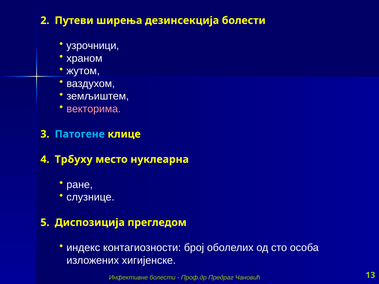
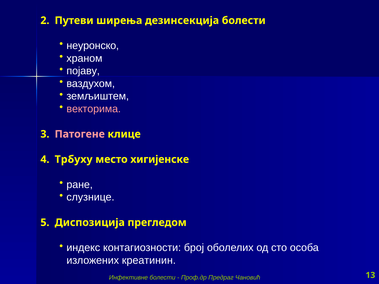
узрочници: узрочници -> неуронско
жутом: жутом -> појаву
Патогене colour: light blue -> pink
нуклеарна: нуклеарна -> хигијенске
хигијенске: хигијенске -> креатинин
